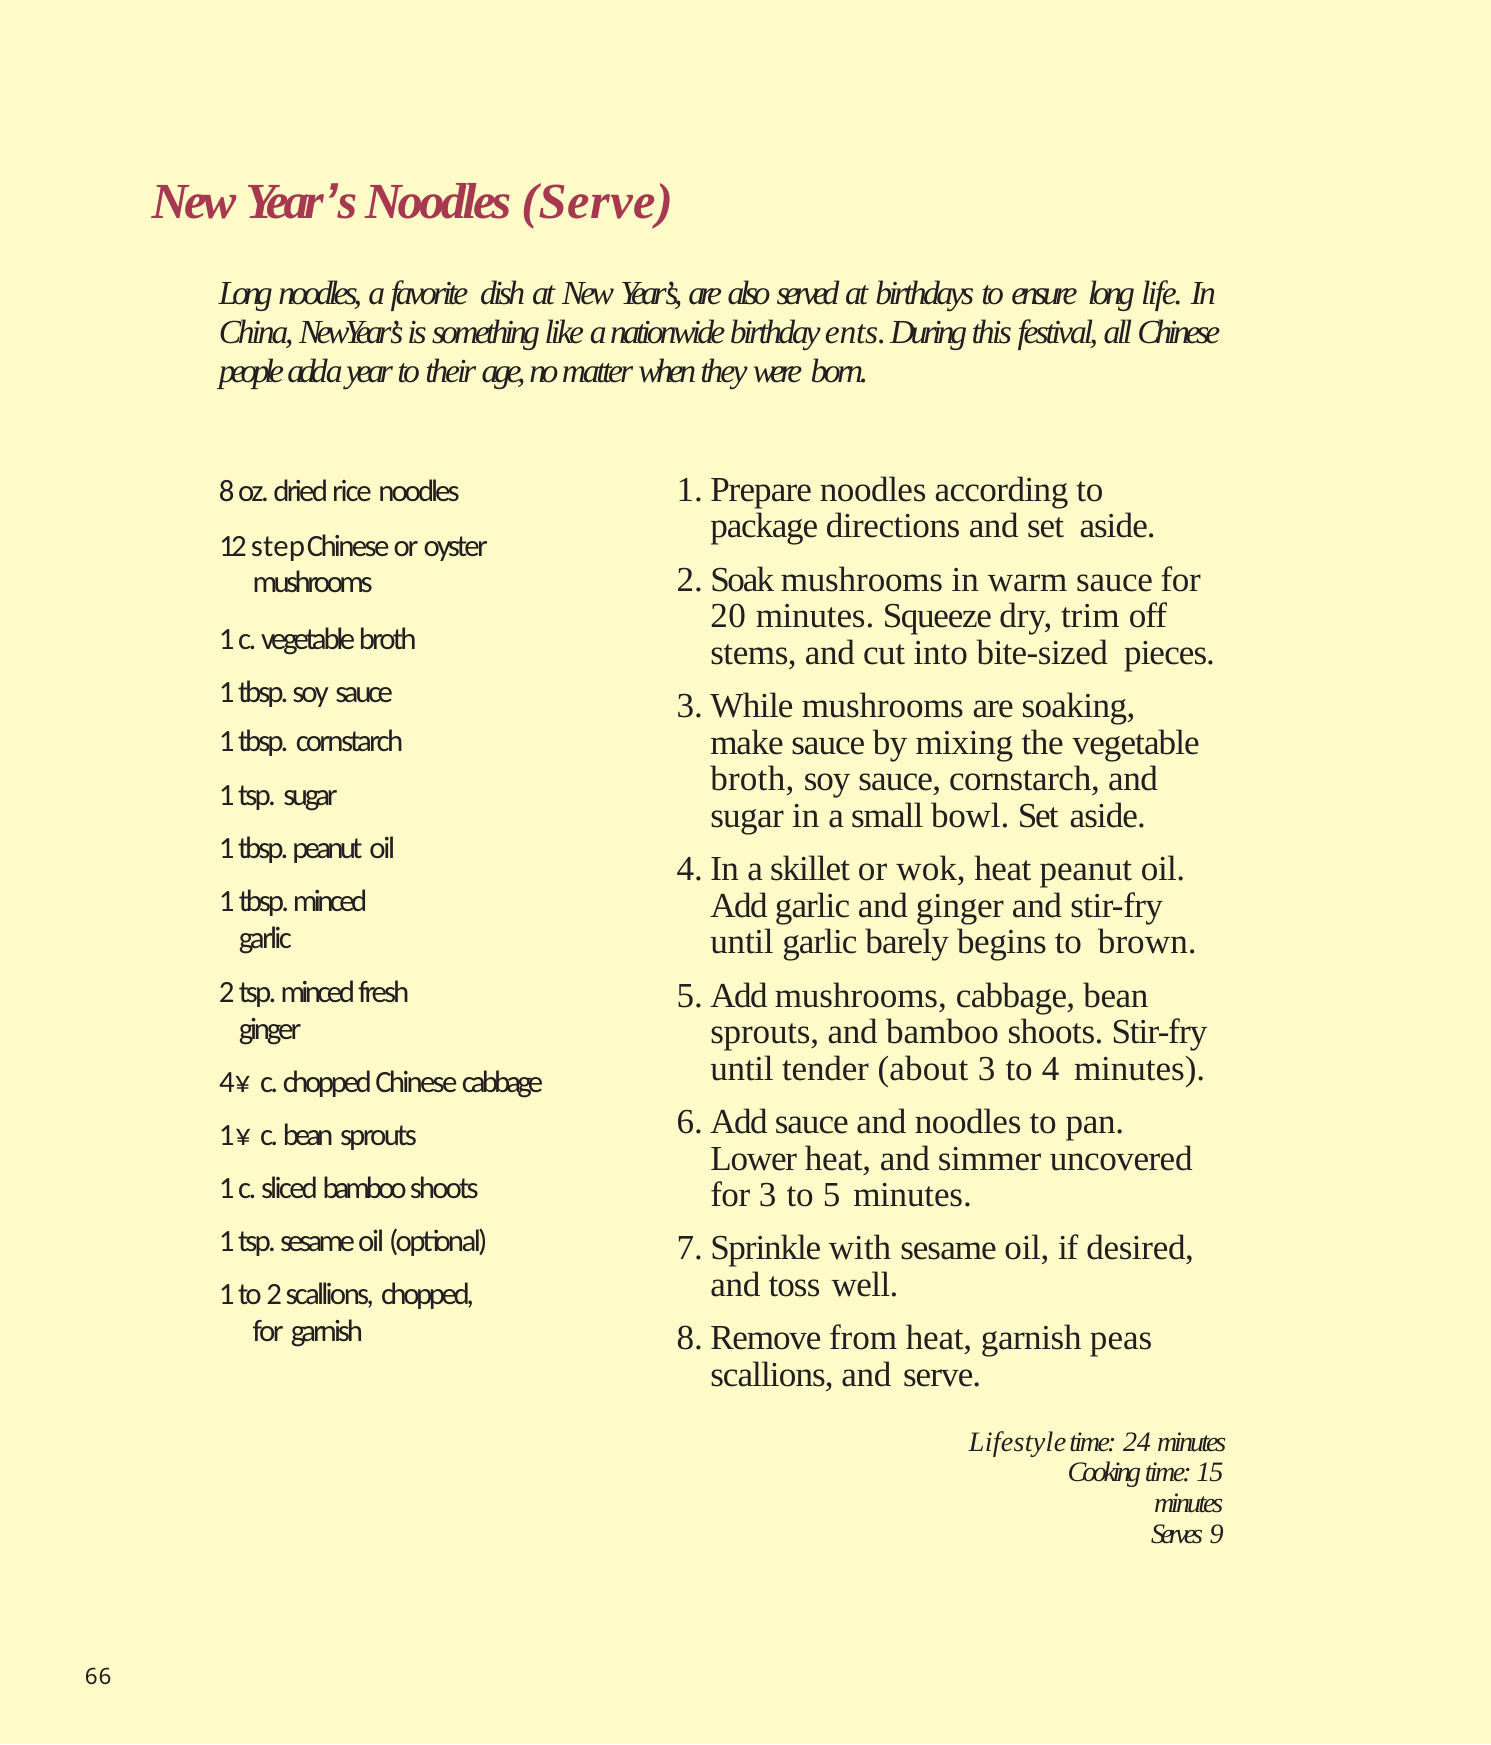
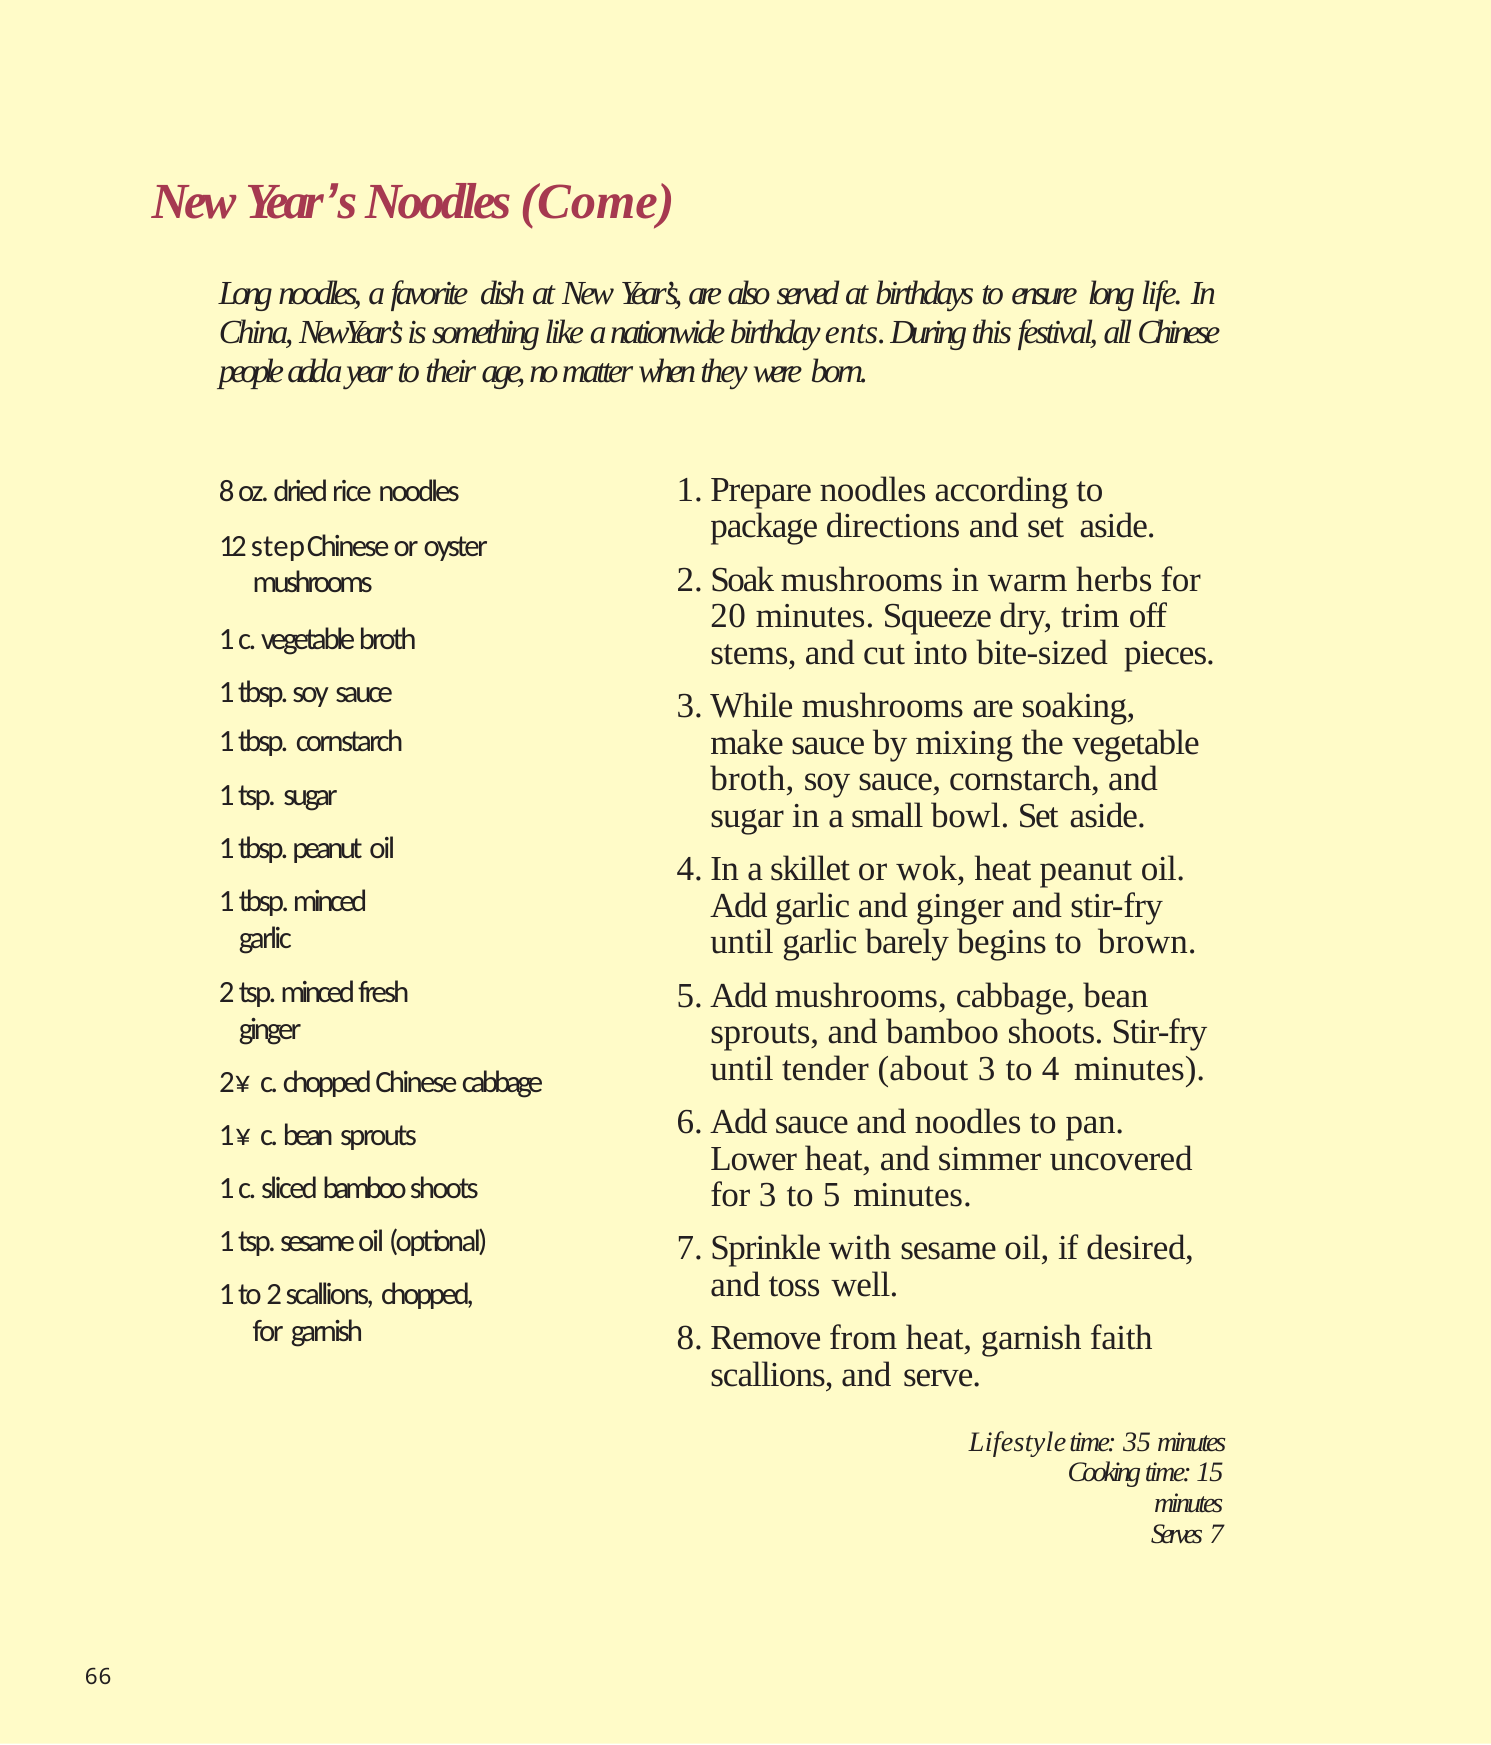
Noodles Serve: Serve -> Come
warm sauce: sauce -> herbs
4¥: 4¥ -> 2¥
peas: peas -> faith
24: 24 -> 35
9: 9 -> 7
